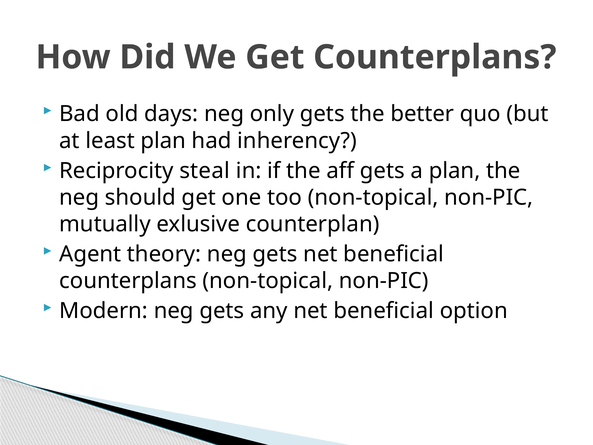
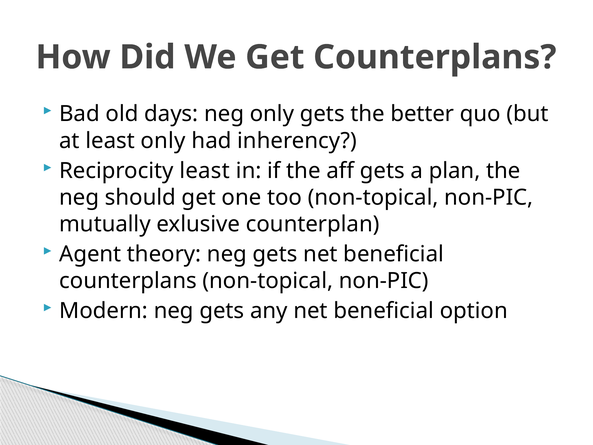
least plan: plan -> only
Reciprocity steal: steal -> least
